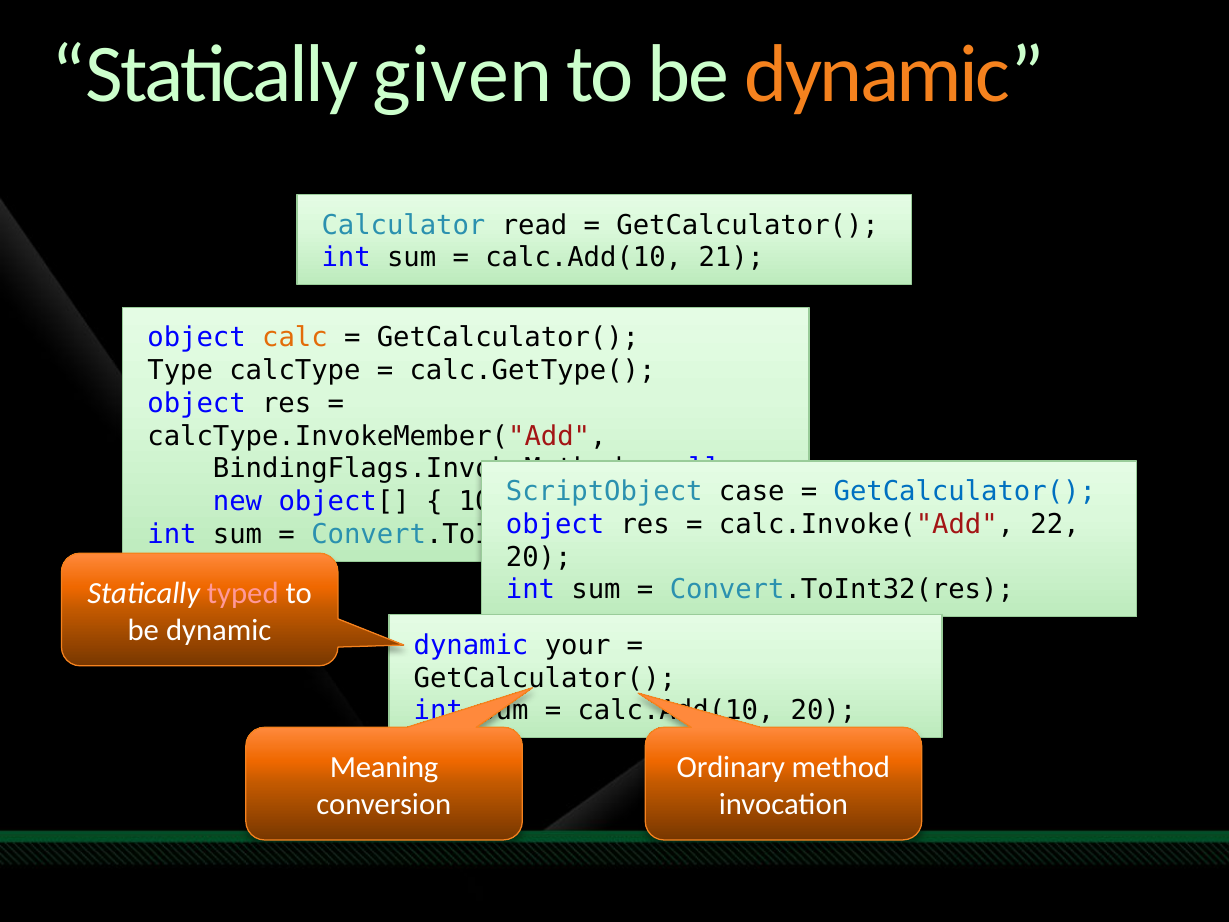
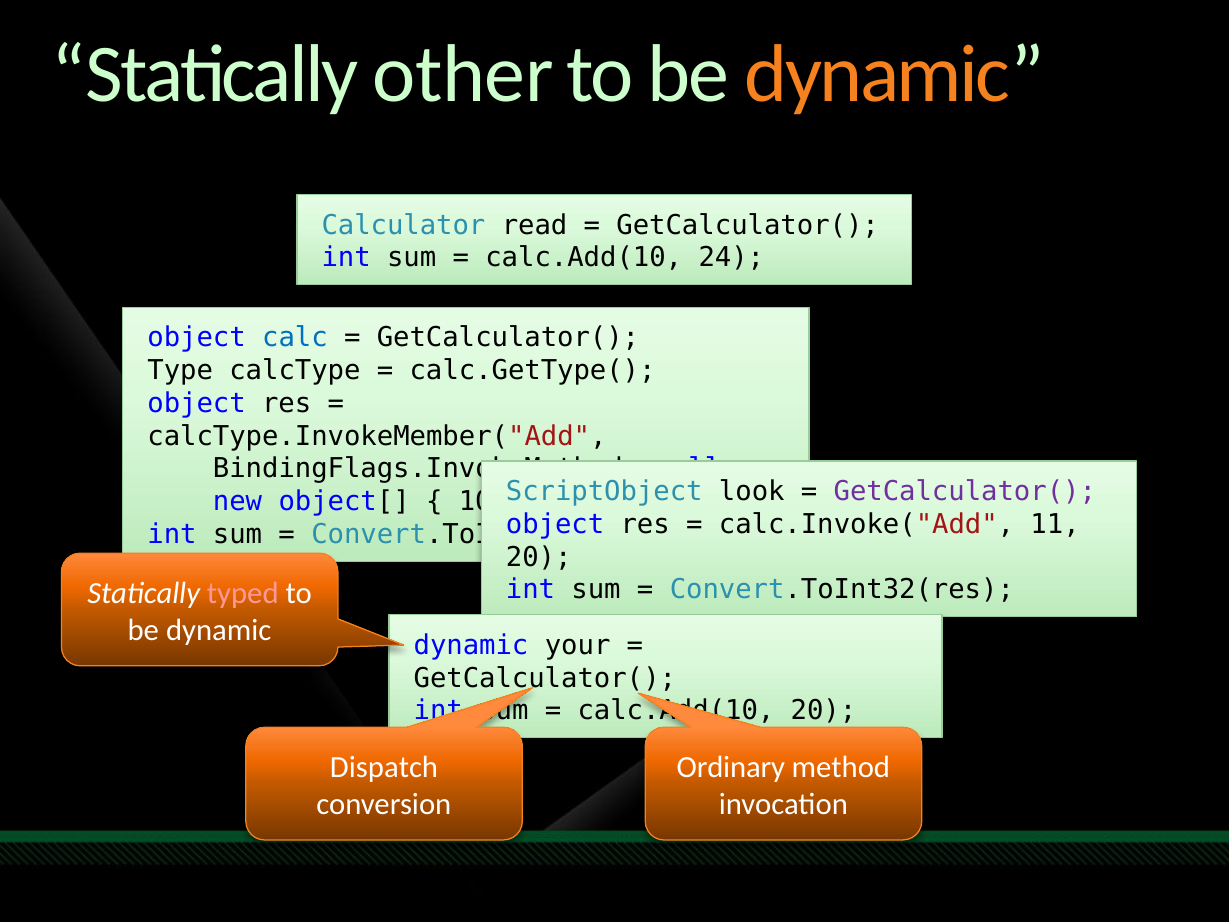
given: given -> other
21: 21 -> 24
calc colour: orange -> blue
case: case -> look
GetCalculator( at (965, 491) colour: blue -> purple
22: 22 -> 11
Meaning: Meaning -> Dispatch
